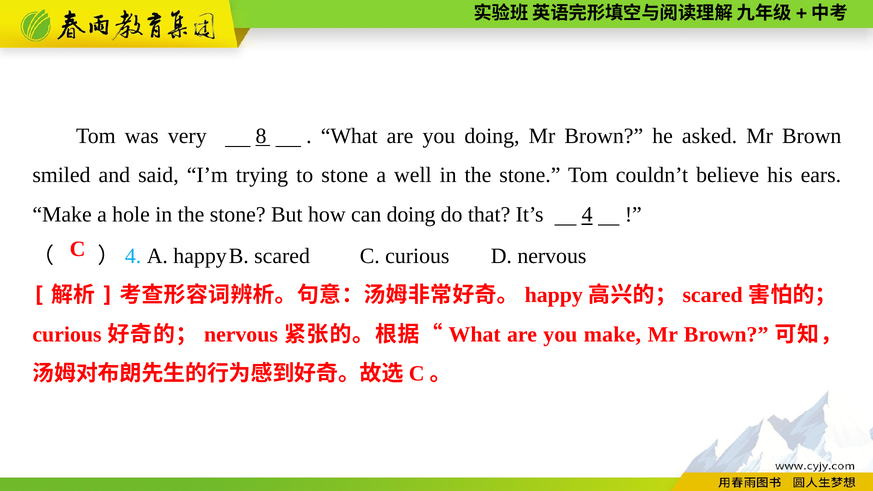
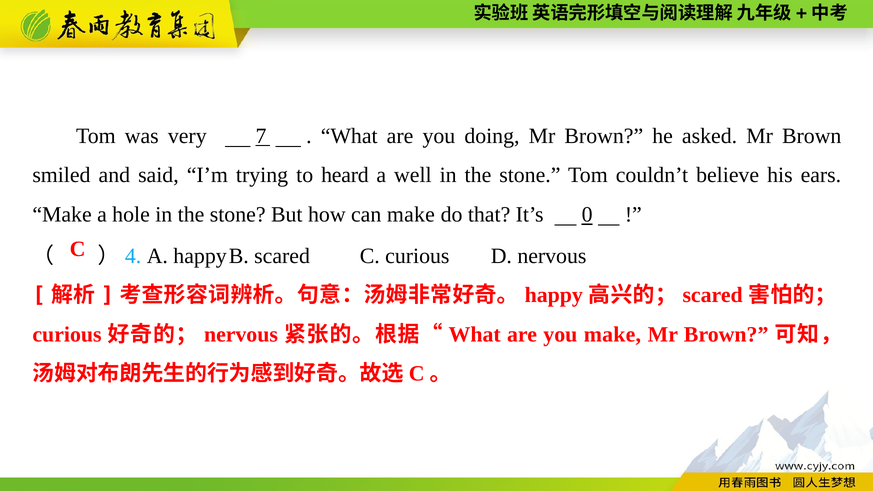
8: 8 -> 7
to stone: stone -> heard
can doing: doing -> make
4: 4 -> 0
